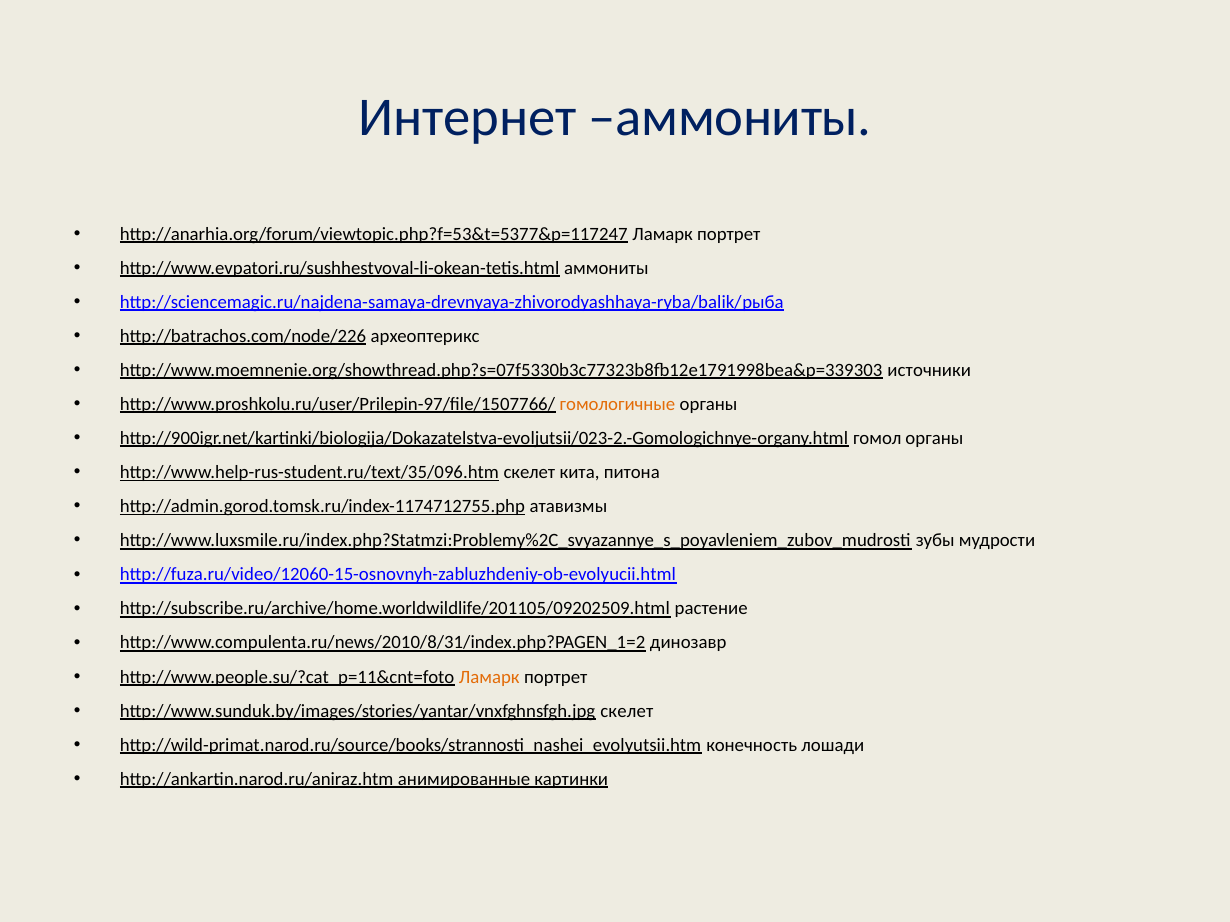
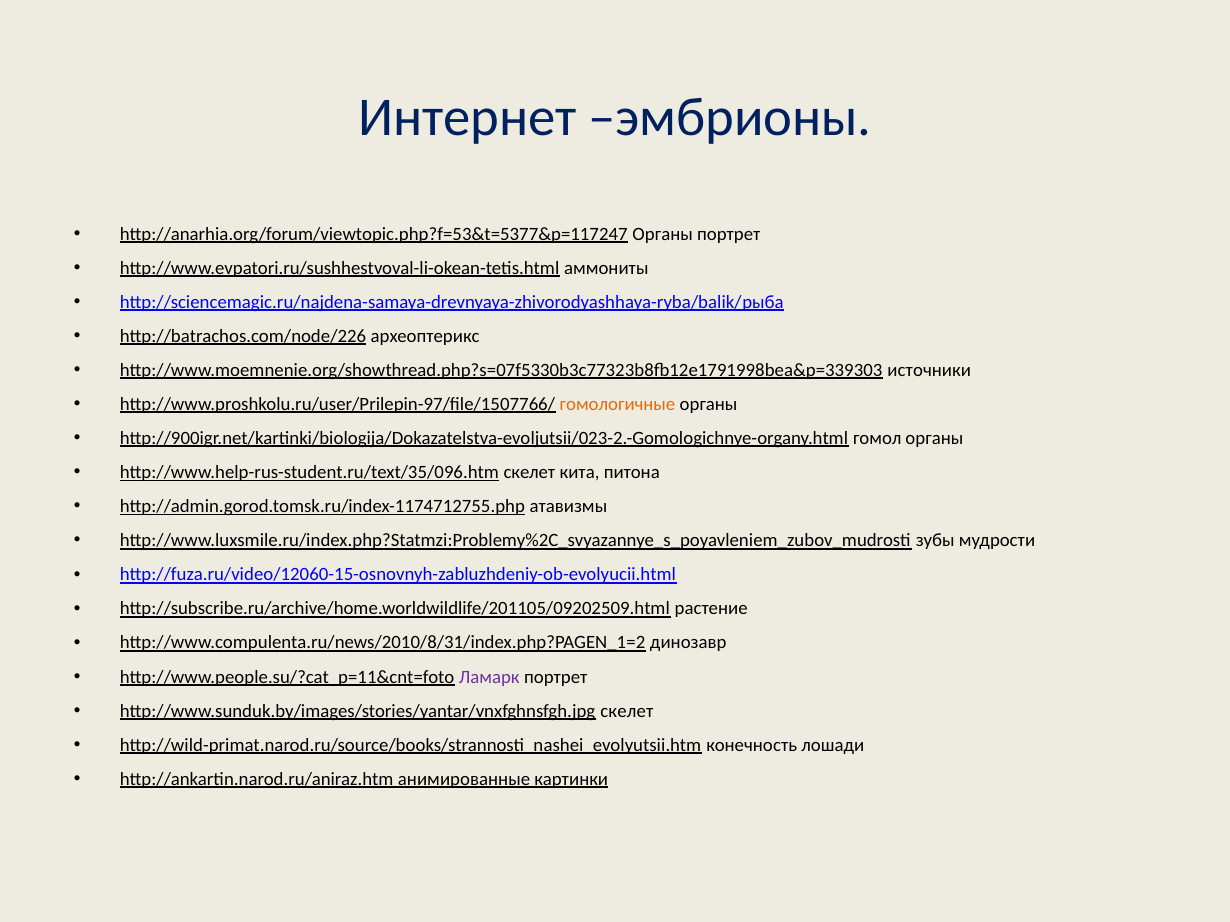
Интернет аммониты: аммониты -> эмбрионы
http://anarhia.org/forum/viewtopic.php?f=53&t=5377&p=117247 Ламарк: Ламарк -> Органы
Ламарк at (489, 677) colour: orange -> purple
